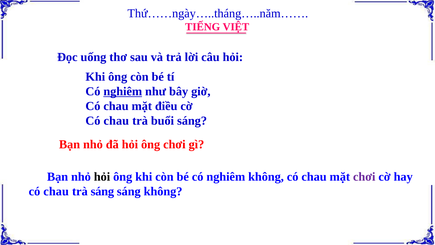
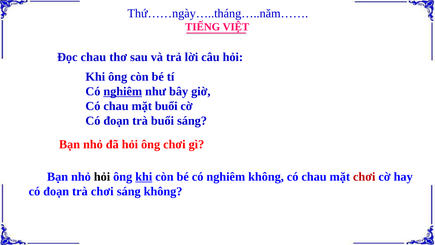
Đọc uống: uống -> chau
mặt điều: điều -> buổi
chau at (116, 121): chau -> đoạn
khi at (144, 176) underline: none -> present
chơi at (364, 176) colour: purple -> red
chau at (56, 191): chau -> đoạn
trà sáng: sáng -> chơi
